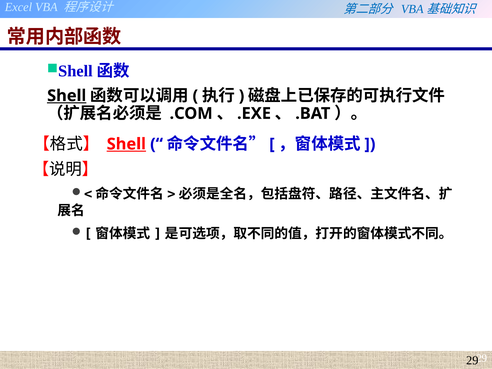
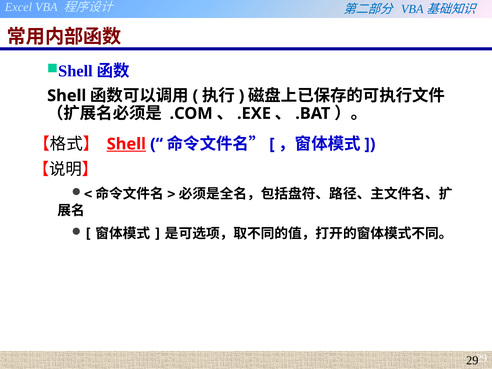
Shell at (67, 96) underline: present -> none
